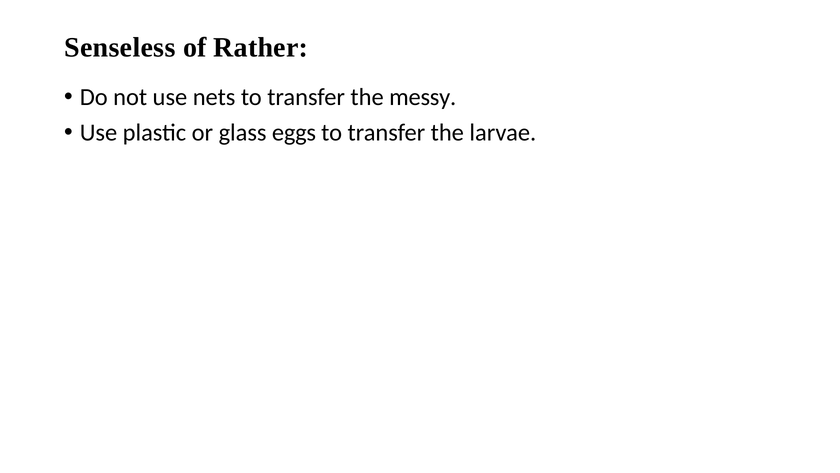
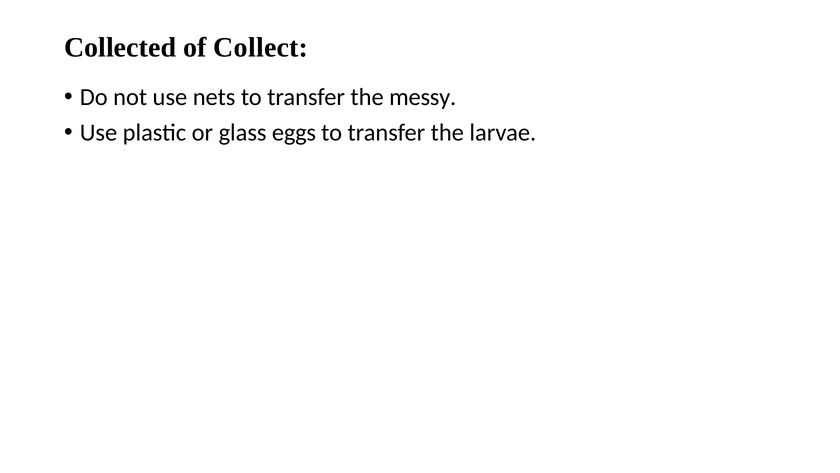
Senseless: Senseless -> Collected
Rather: Rather -> Collect
